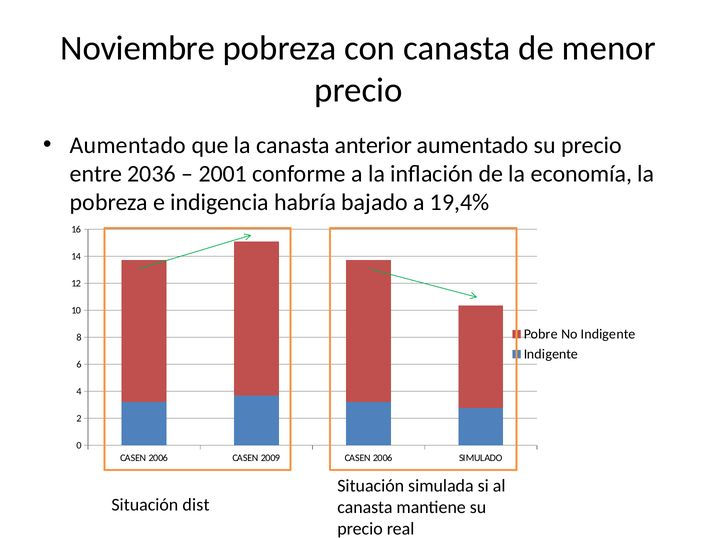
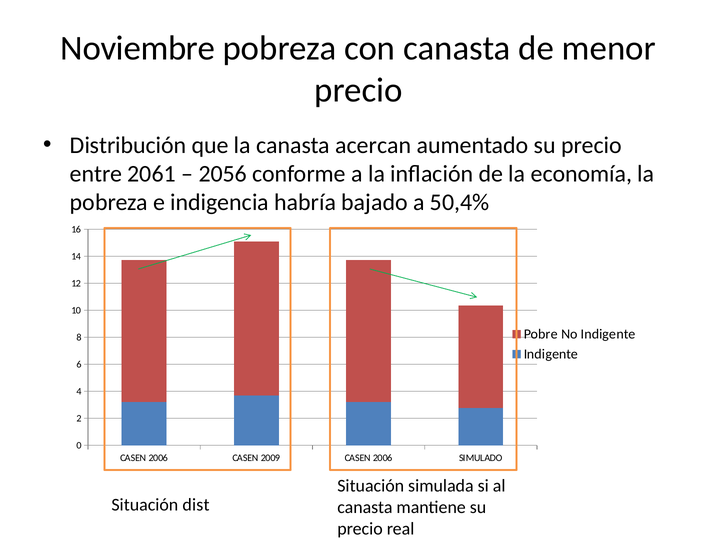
Aumentado at (128, 145): Aumentado -> Distribución
anterior: anterior -> acercan
2036: 2036 -> 2061
2001: 2001 -> 2056
19,4%: 19,4% -> 50,4%
